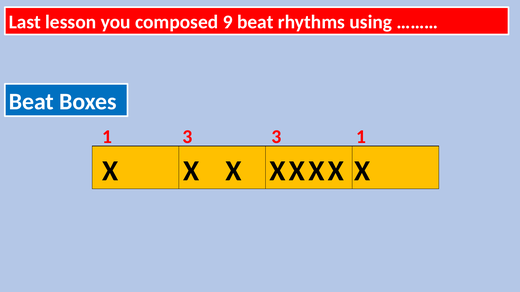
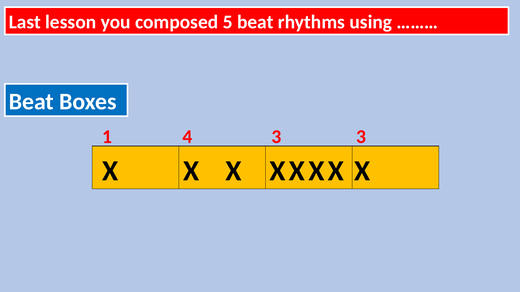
9: 9 -> 5
1 3: 3 -> 4
3 1: 1 -> 3
